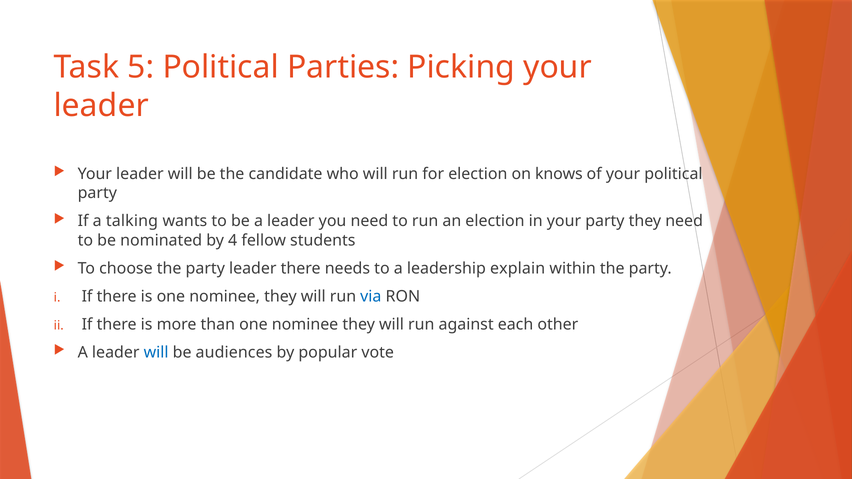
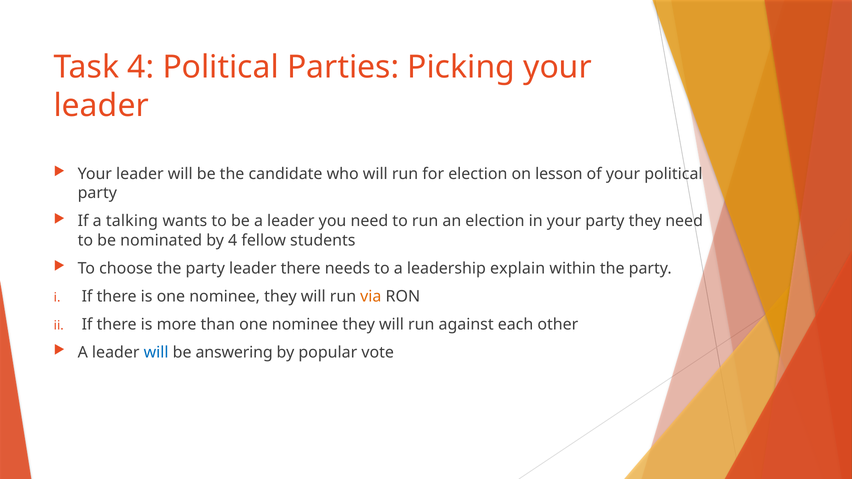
Task 5: 5 -> 4
knows: knows -> lesson
via colour: blue -> orange
audiences: audiences -> answering
